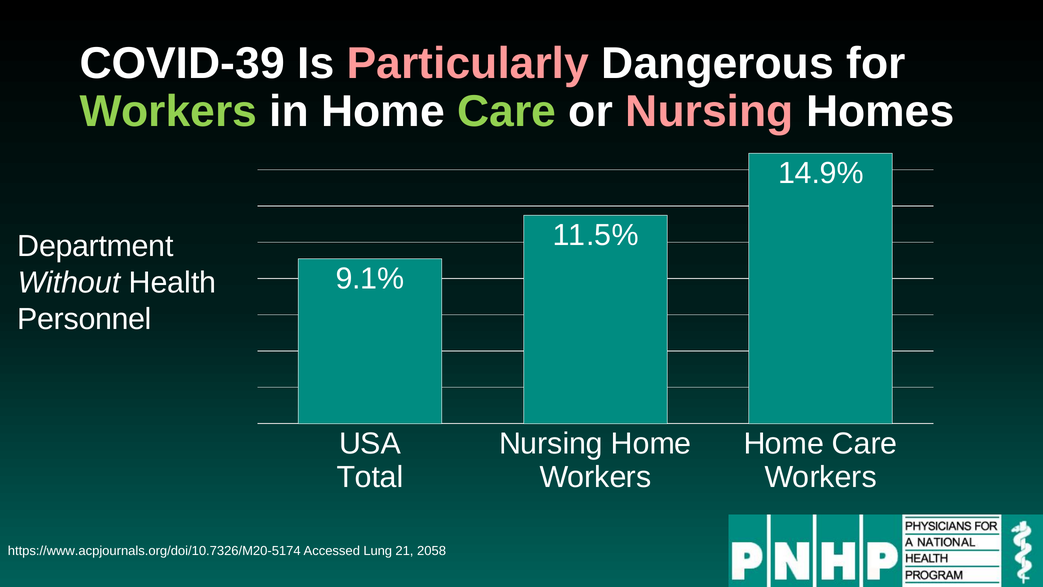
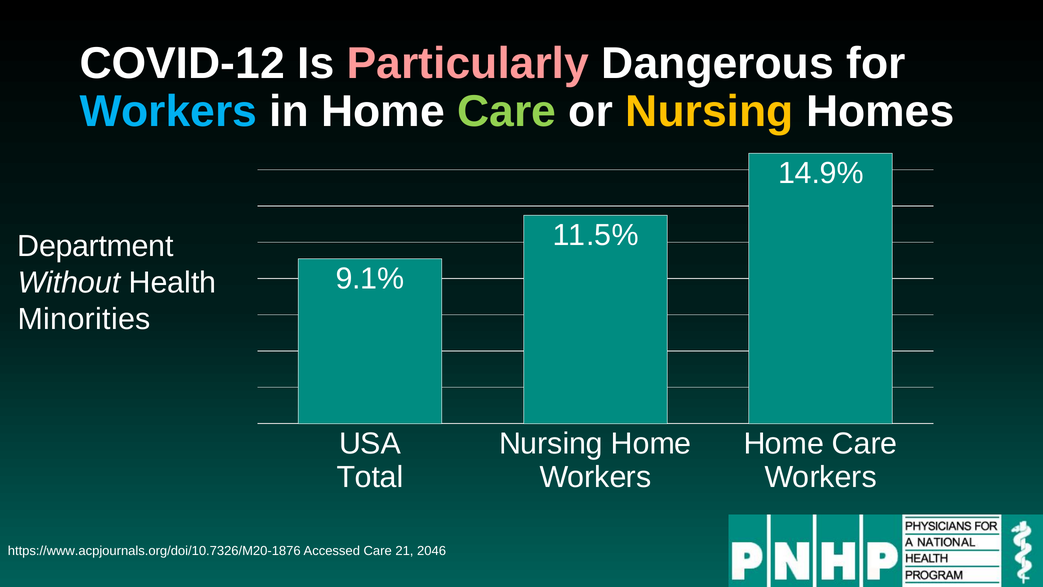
COVID-39: COVID-39 -> COVID-12
Workers at (168, 112) colour: light green -> light blue
Nursing at (710, 112) colour: pink -> yellow
Personnel: Personnel -> Minorities
https://www.acpjournals.org/doi/10.7326/M20-5174: https://www.acpjournals.org/doi/10.7326/M20-5174 -> https://www.acpjournals.org/doi/10.7326/M20-1876
Accessed Lung: Lung -> Care
2058: 2058 -> 2046
